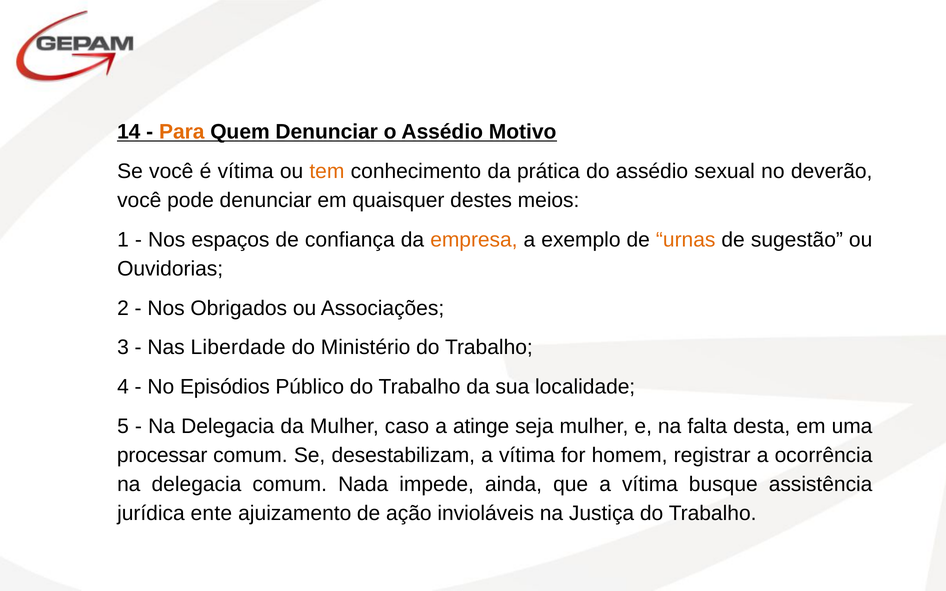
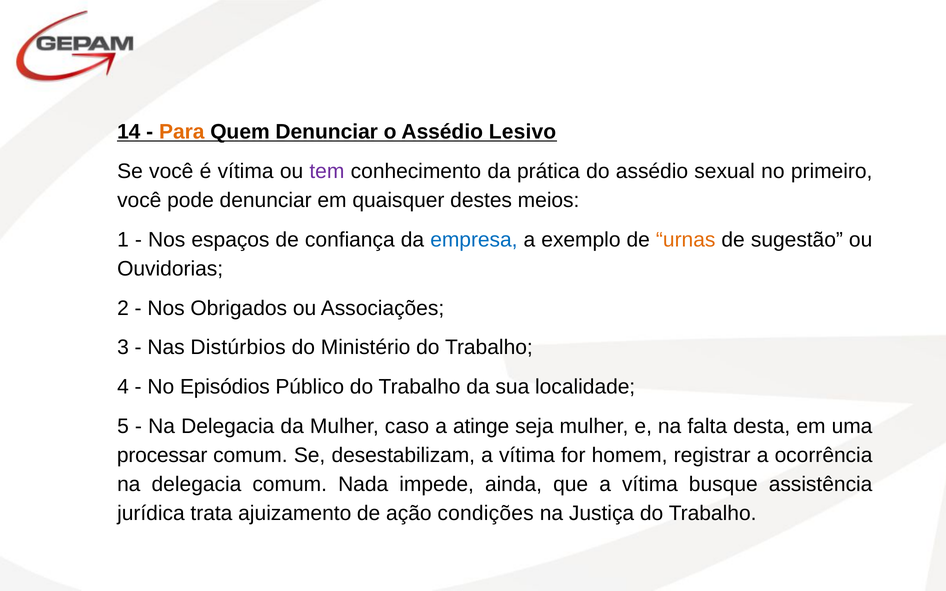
Motivo: Motivo -> Lesivo
tem colour: orange -> purple
deverão: deverão -> primeiro
empresa colour: orange -> blue
Liberdade: Liberdade -> Distúrbios
ente: ente -> trata
invioláveis: invioláveis -> condições
